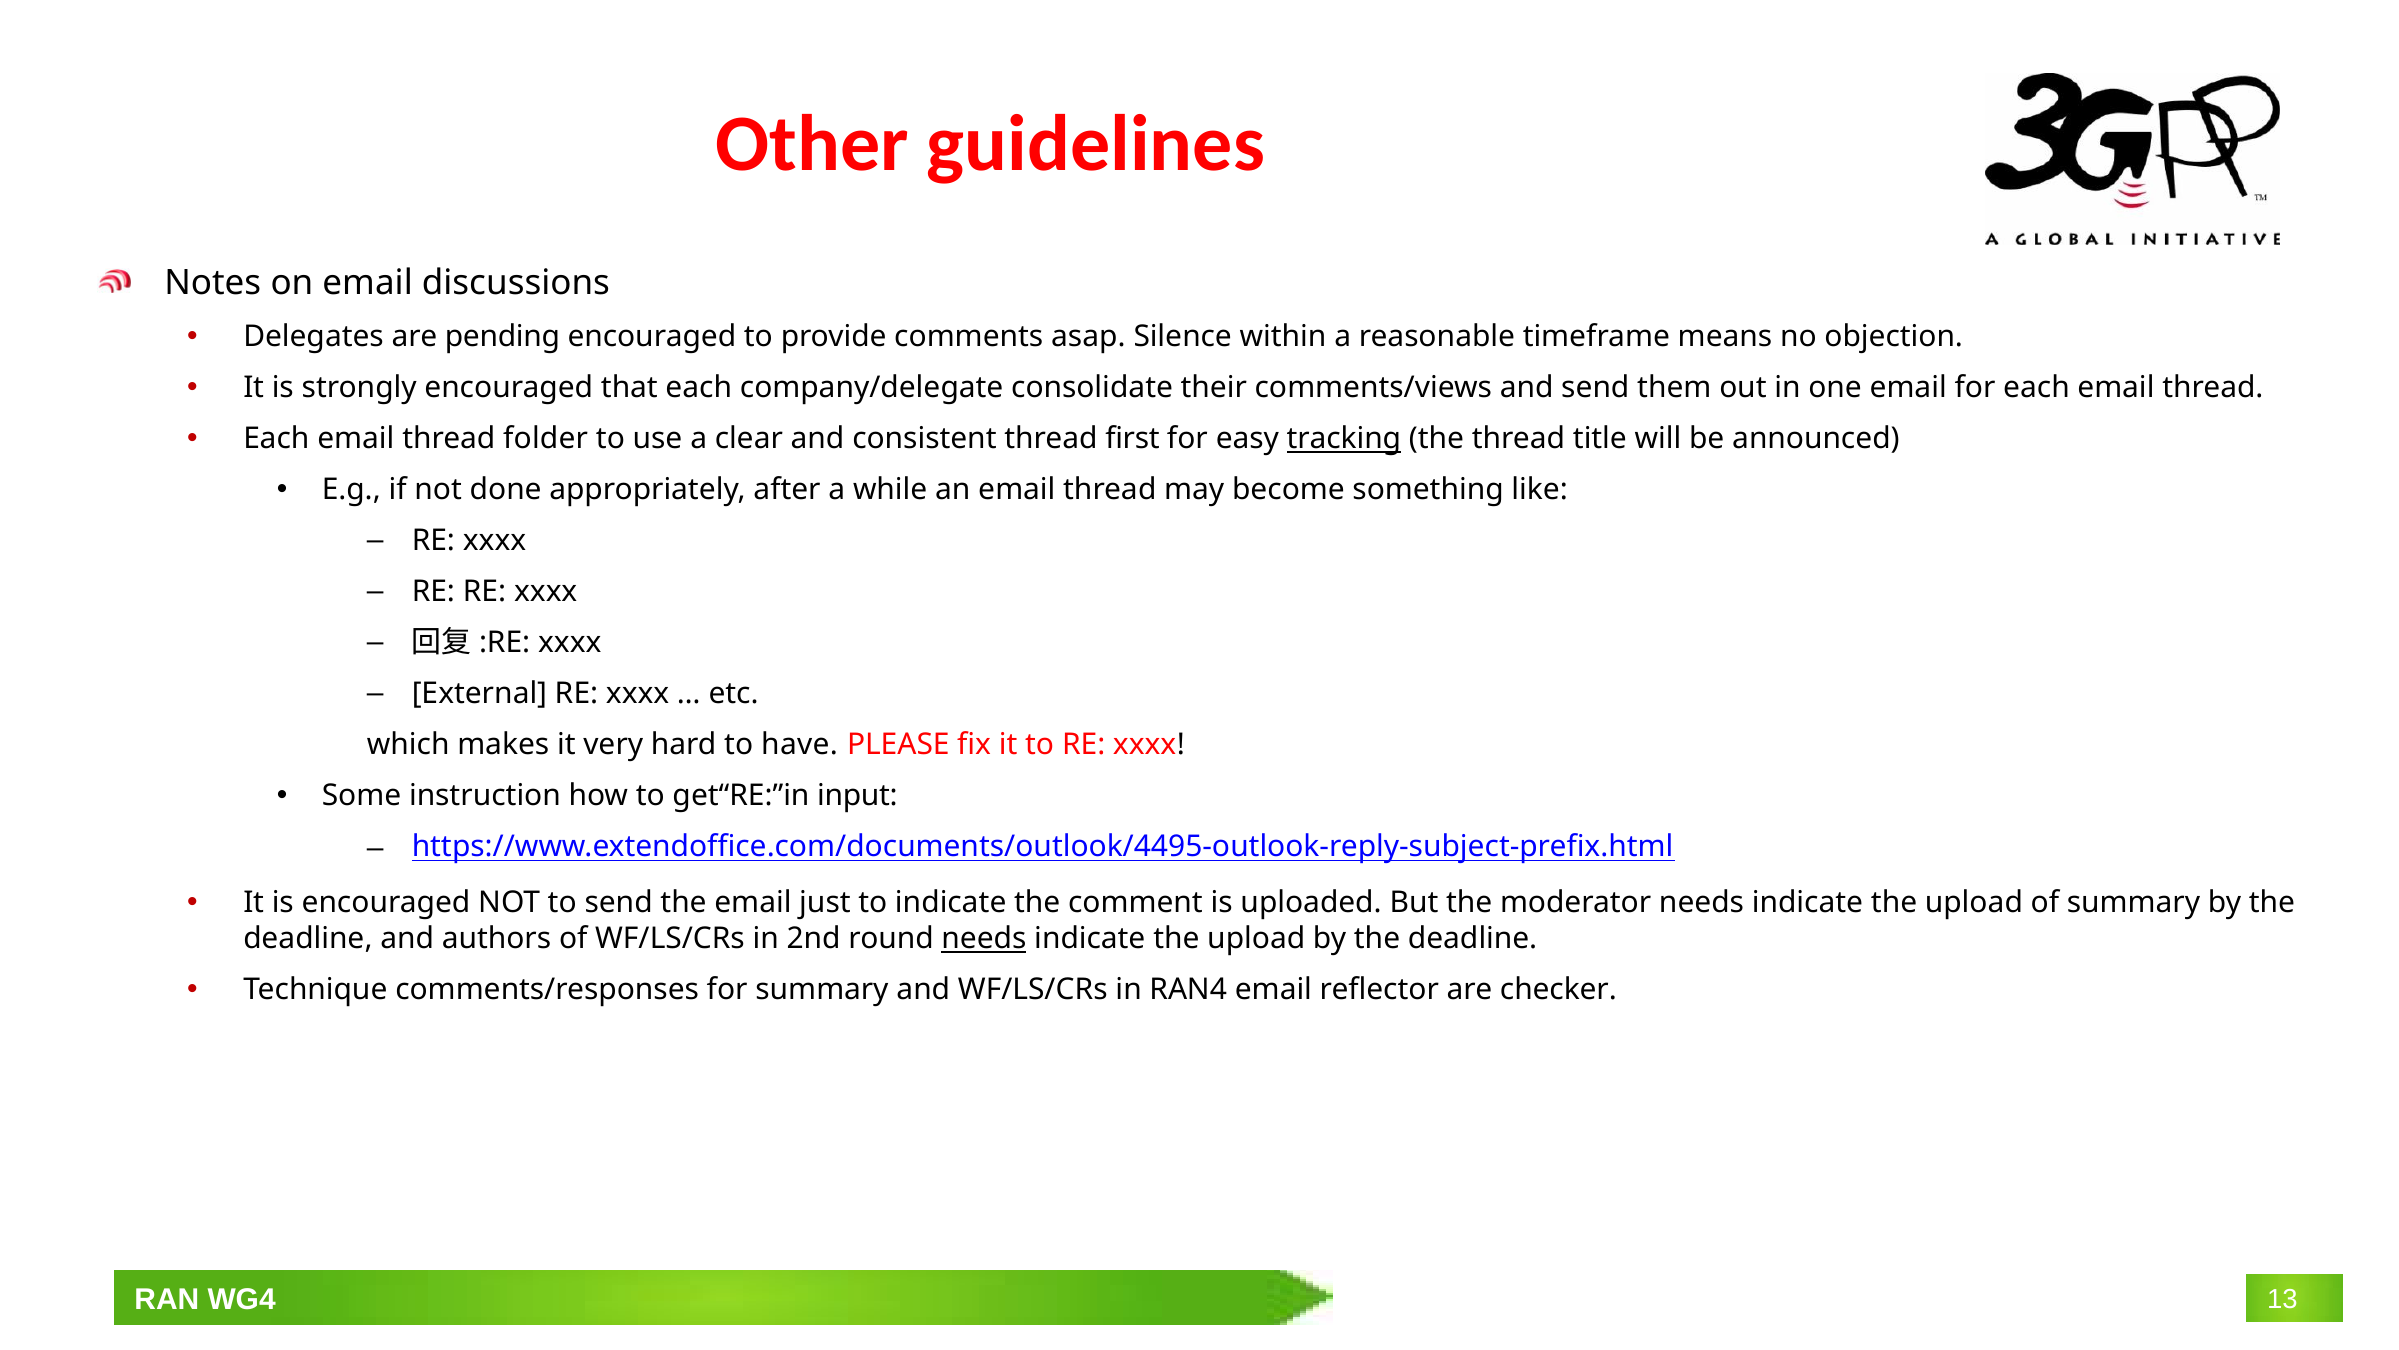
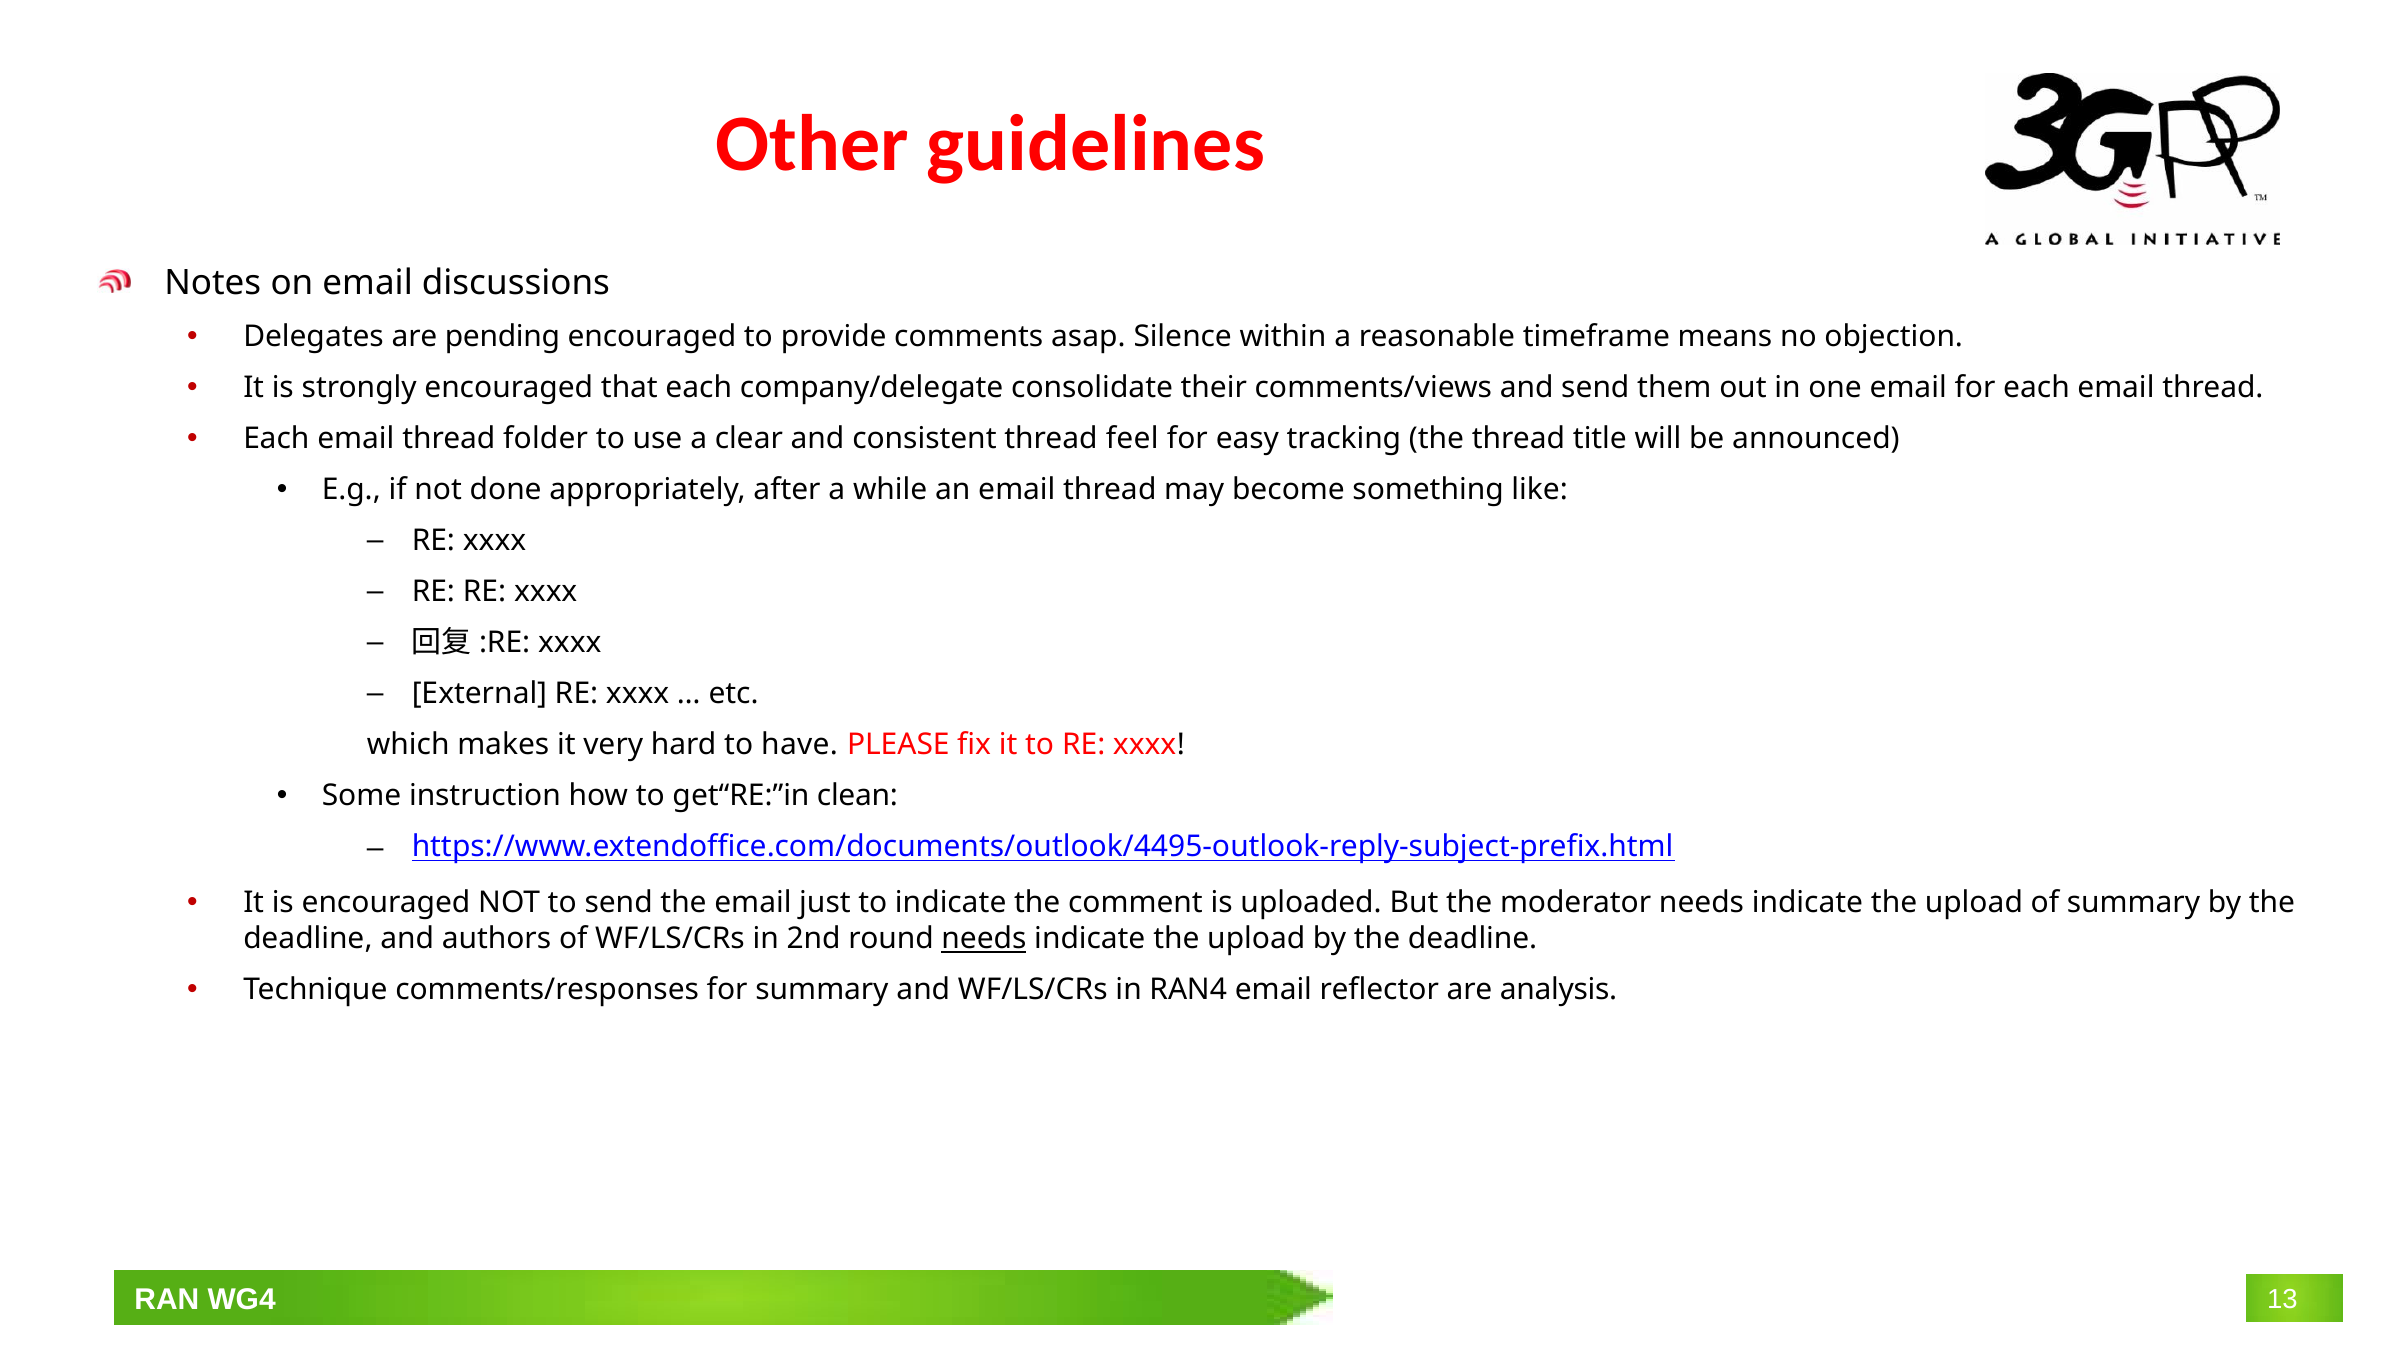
first: first -> feel
tracking underline: present -> none
input: input -> clean
checker: checker -> analysis
